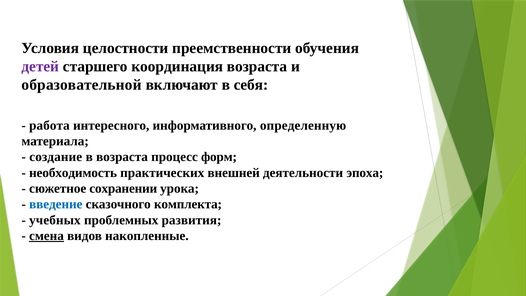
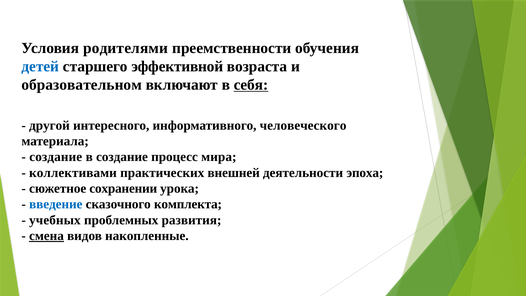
целостности: целостности -> родителями
детей colour: purple -> blue
координация: координация -> эффективной
образовательной: образовательной -> образовательном
себя underline: none -> present
работа: работа -> другой
определенную: определенную -> человеческого
в возраста: возраста -> создание
форм: форм -> мира
необходимость: необходимость -> коллективами
